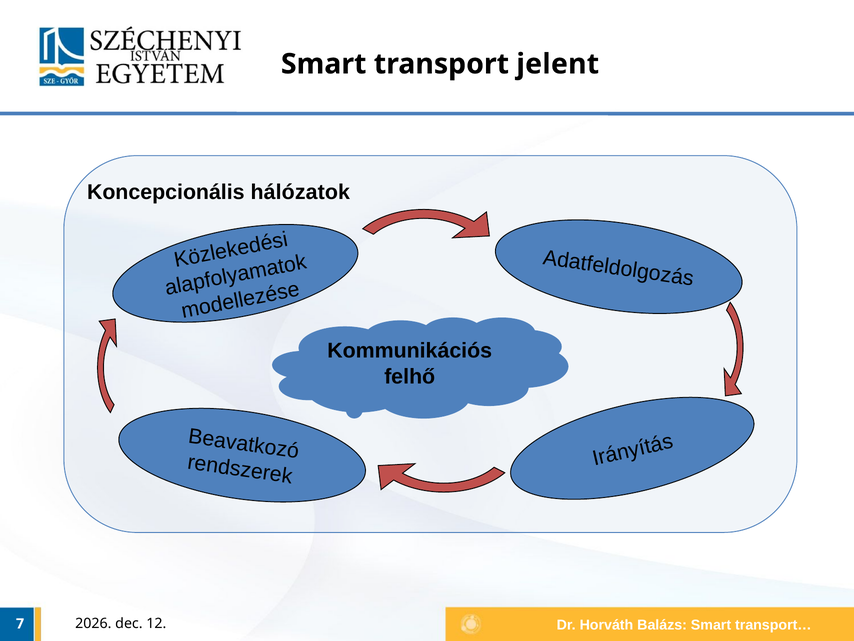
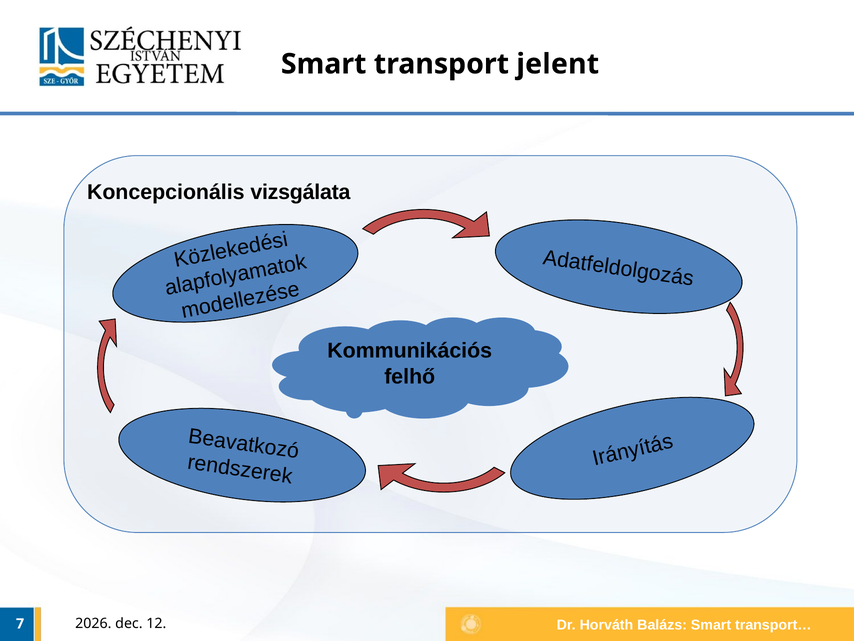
hálózatok: hálózatok -> vizsgálata
